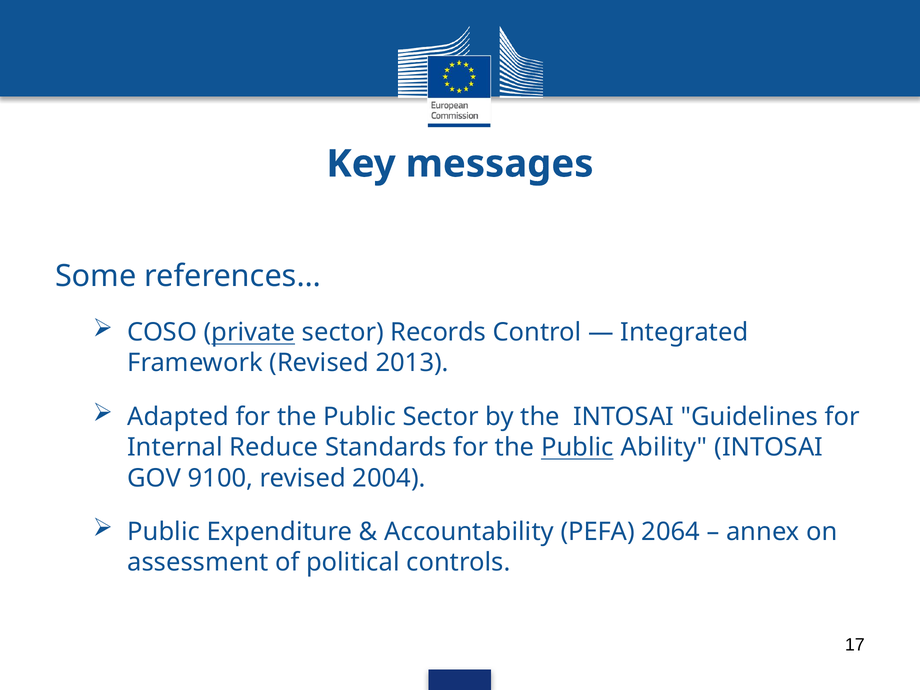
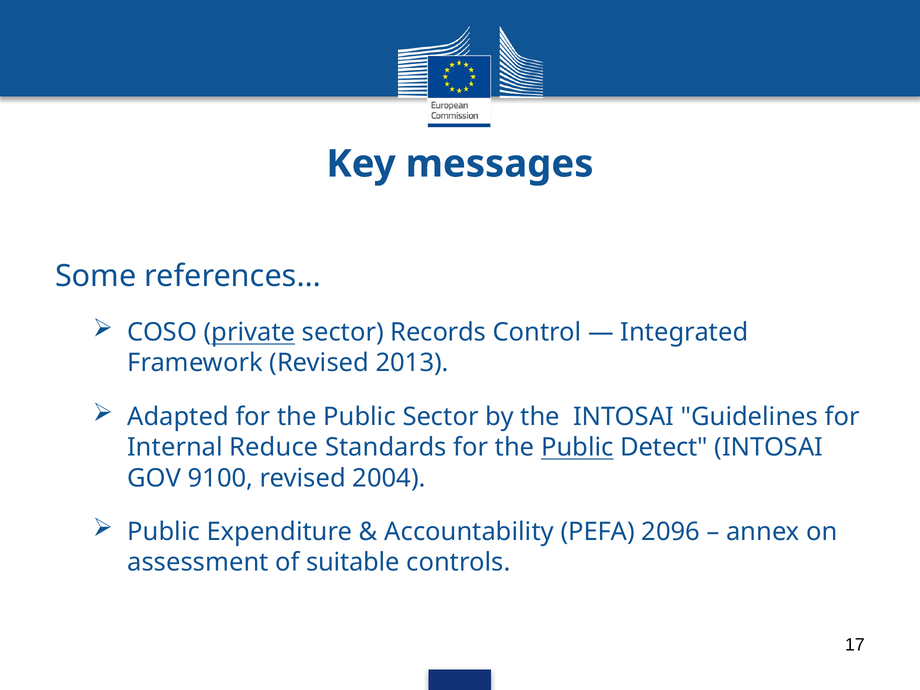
Ability: Ability -> Detect
2064: 2064 -> 2096
political: political -> suitable
